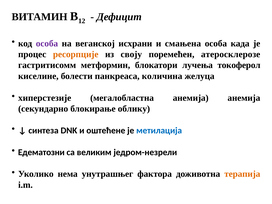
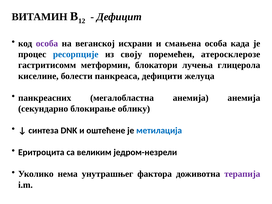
ресорпције colour: orange -> blue
токоферол: токоферол -> глицерола
количина: количина -> дефицити
хиперстезије: хиперстезије -> панкреасних
Едематозни: Едематозни -> Еритроцита
терапија colour: orange -> purple
